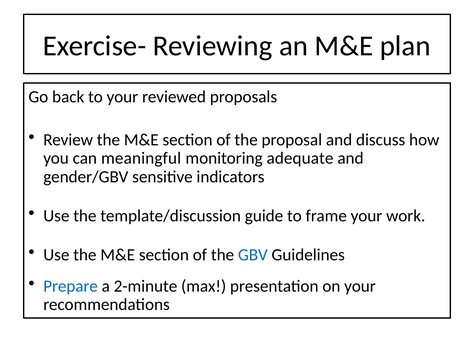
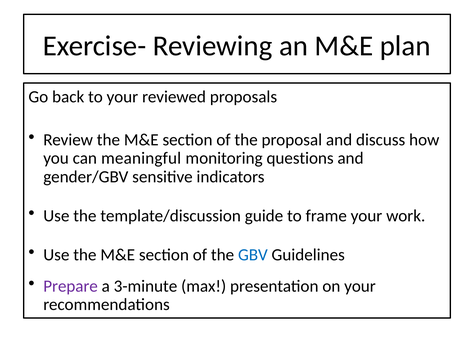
adequate: adequate -> questions
Prepare colour: blue -> purple
2-minute: 2-minute -> 3-minute
